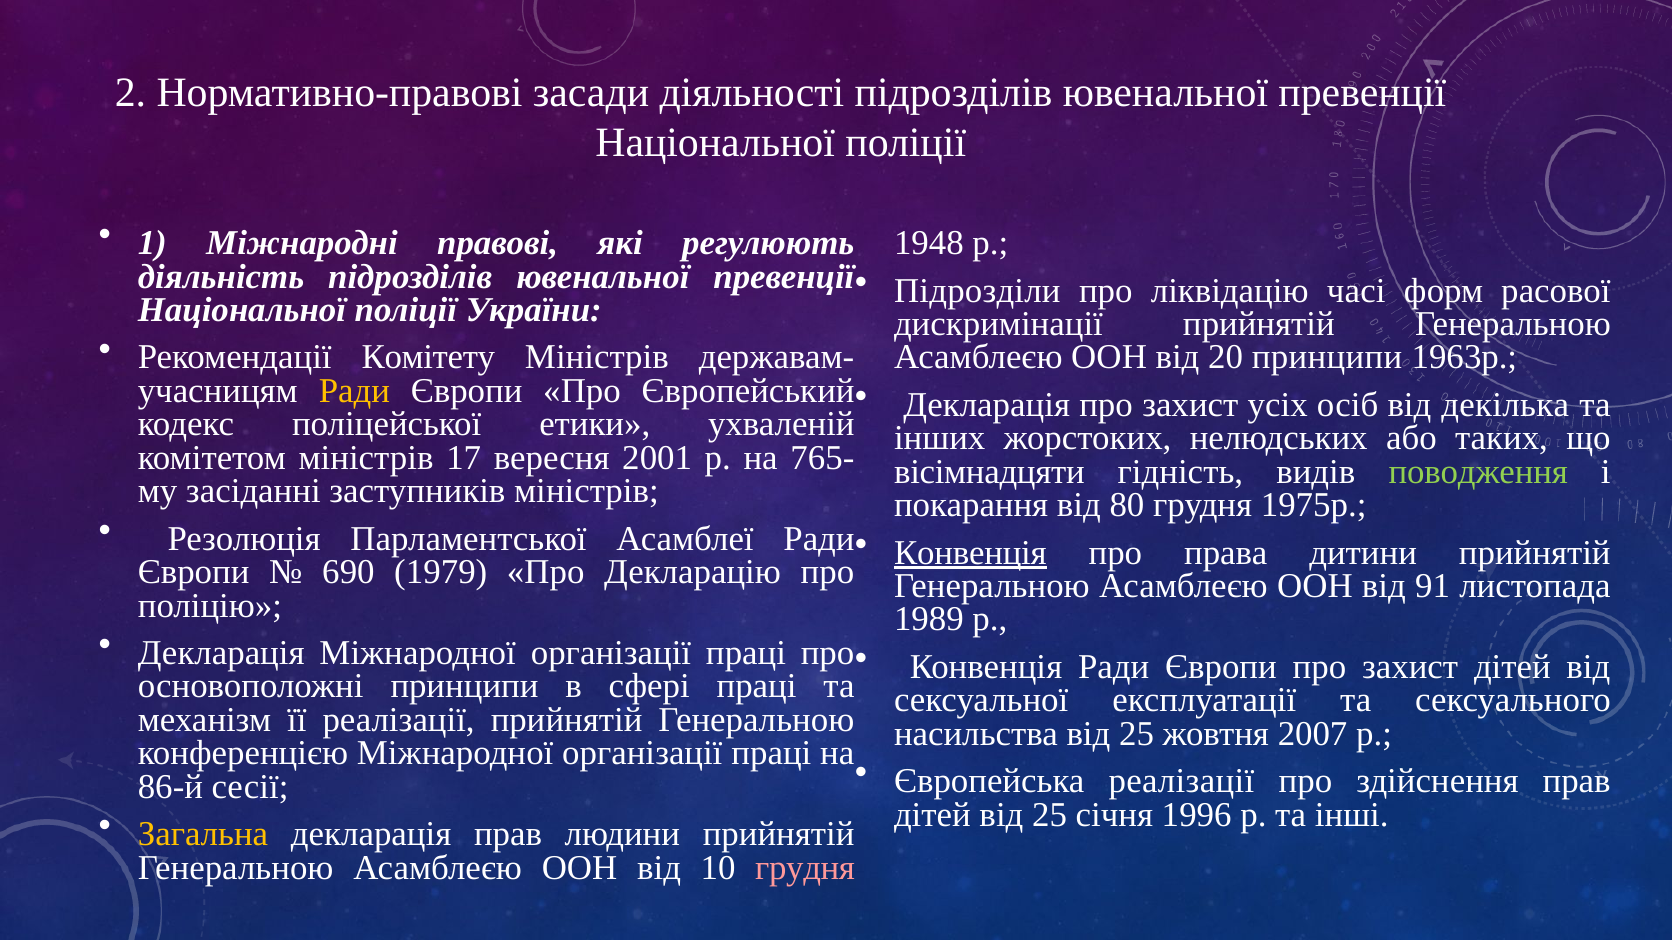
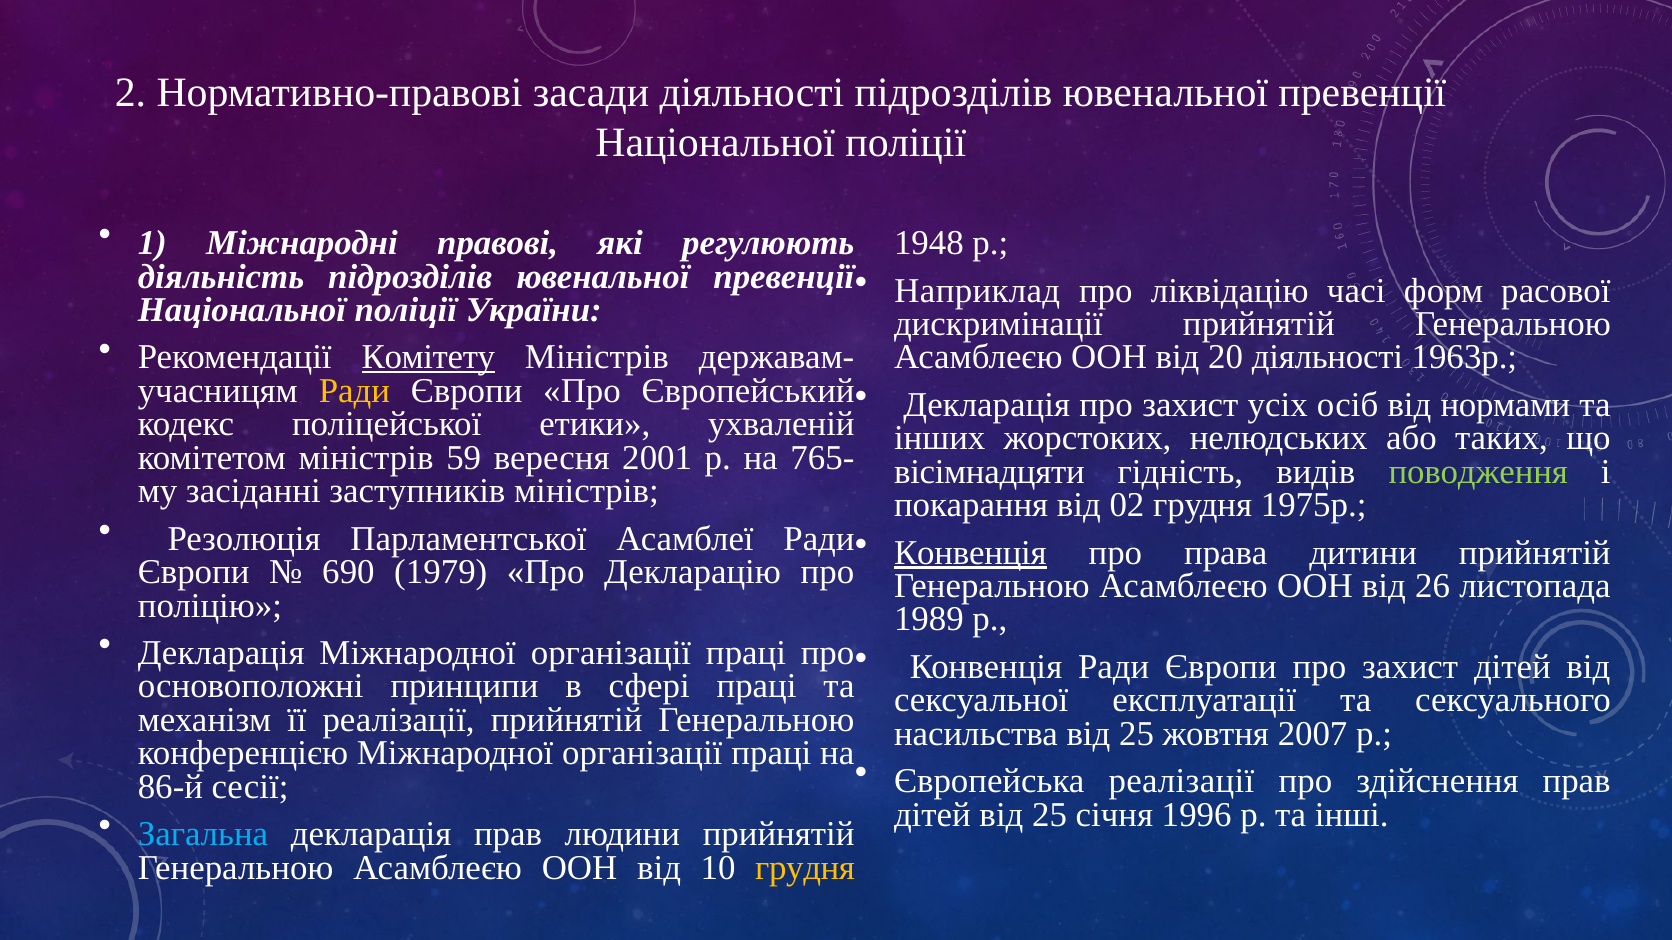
Підрозділи: Підрозділи -> Наприклад
Комітету underline: none -> present
20 принципи: принципи -> діяльності
декілька: декілька -> нормами
17: 17 -> 59
80: 80 -> 02
91: 91 -> 26
Загальна colour: yellow -> light blue
грудня at (805, 868) colour: pink -> yellow
